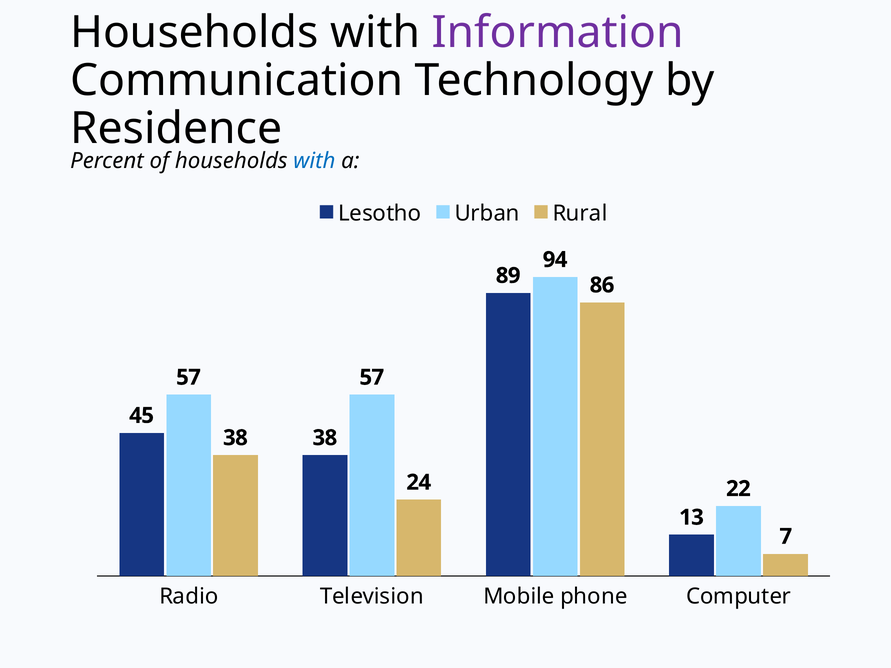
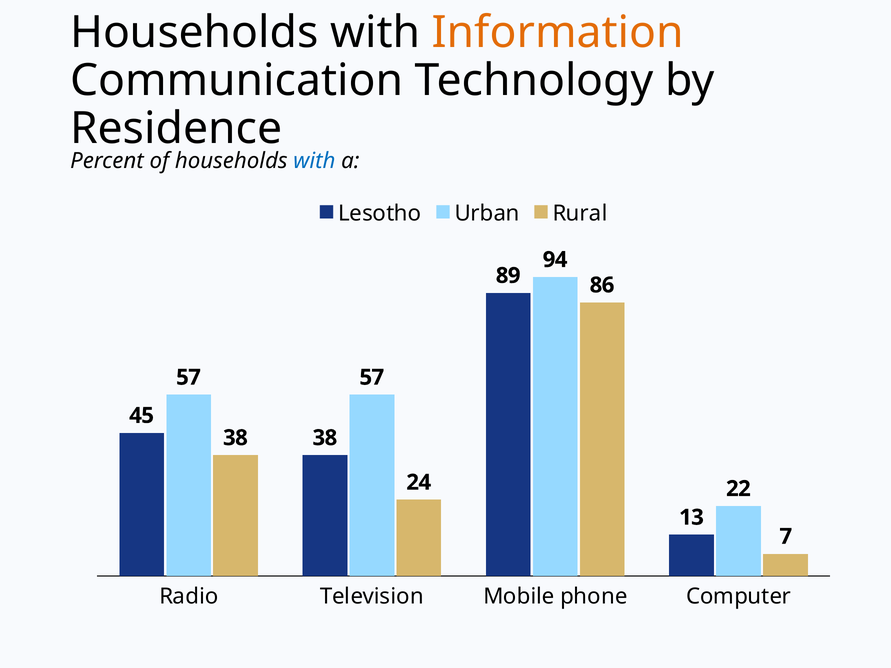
Information colour: purple -> orange
